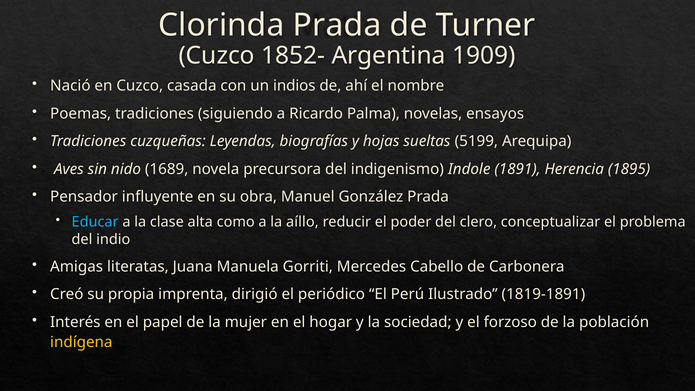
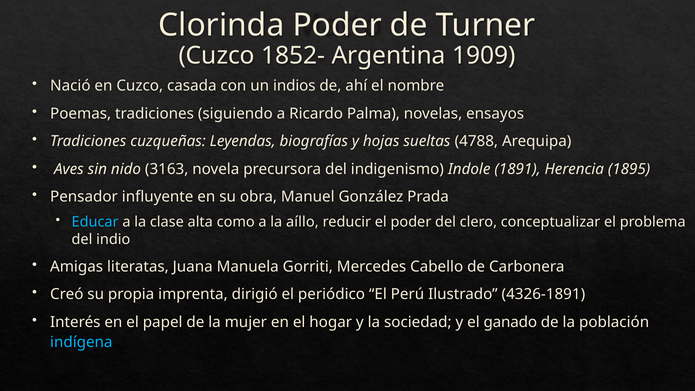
Clorinda Prada: Prada -> Poder
5199: 5199 -> 4788
1689: 1689 -> 3163
1819-1891: 1819-1891 -> 4326-1891
forzoso: forzoso -> ganado
indígena colour: yellow -> light blue
